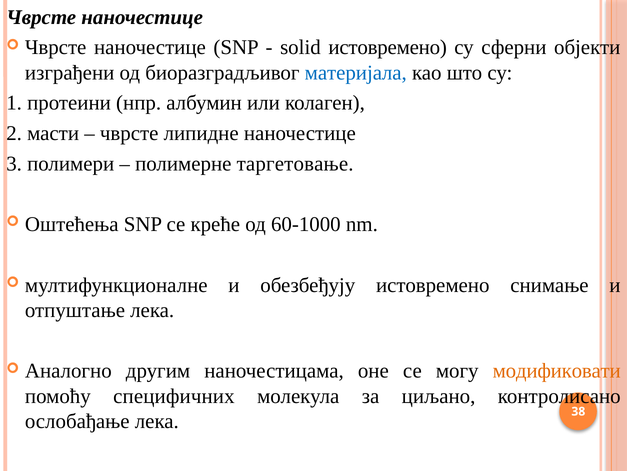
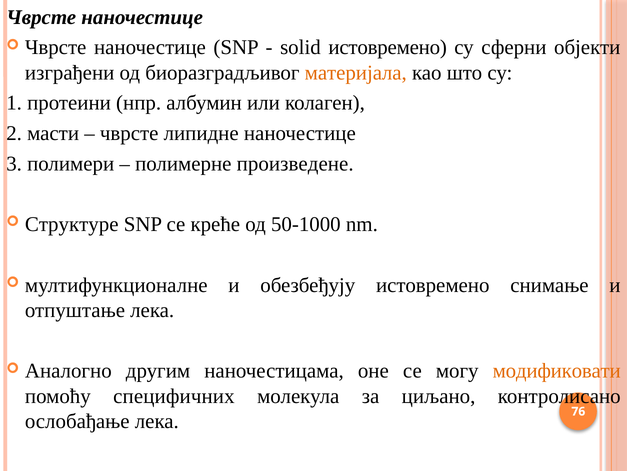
материјала colour: blue -> orange
таргетовање: таргетовање -> произведене
Оштећења: Оштећења -> Структуре
60-1000: 60-1000 -> 50-1000
38: 38 -> 76
